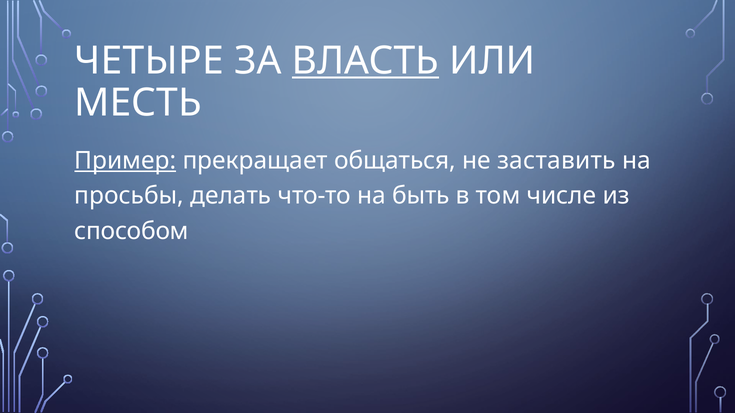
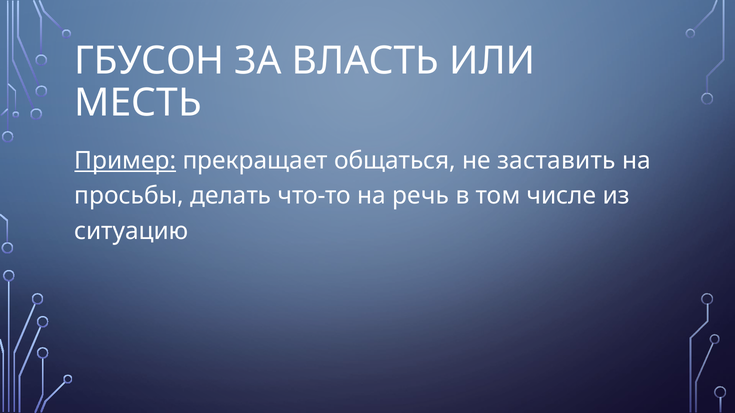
ЧЕТЫРЕ: ЧЕТЫРЕ -> ГБУСОН
ВЛАСТЬ underline: present -> none
быть: быть -> речь
способом: способом -> ситуацию
